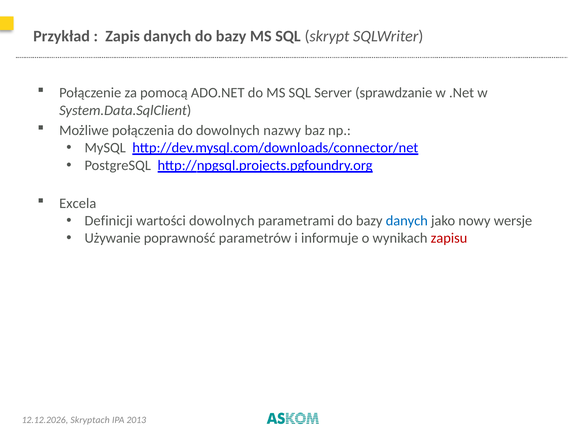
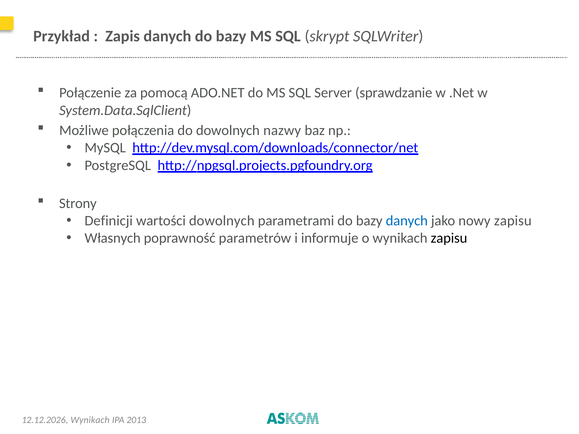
Excela: Excela -> Strony
nowy wersje: wersje -> zapisu
Używanie: Używanie -> Własnych
zapisu at (449, 238) colour: red -> black
Skryptach at (90, 420): Skryptach -> Wynikach
